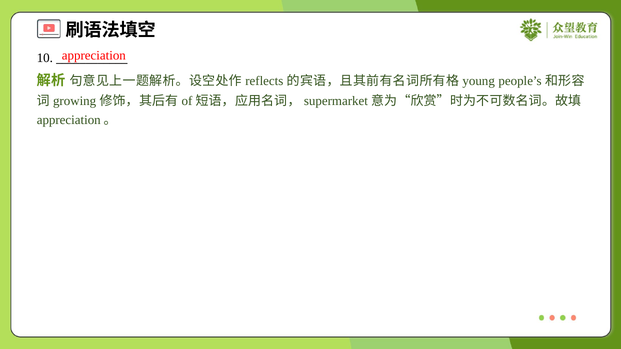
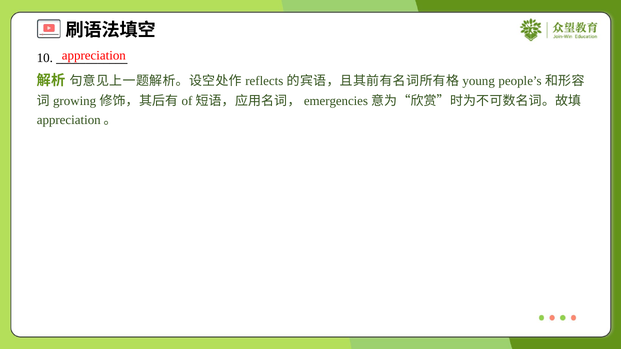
supermarket: supermarket -> emergencies
